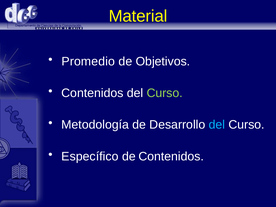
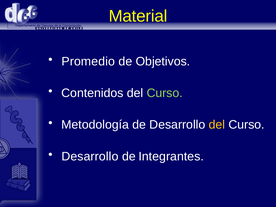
del at (217, 125) colour: light blue -> yellow
Específico at (90, 156): Específico -> Desarrollo
de Contenidos: Contenidos -> Integrantes
